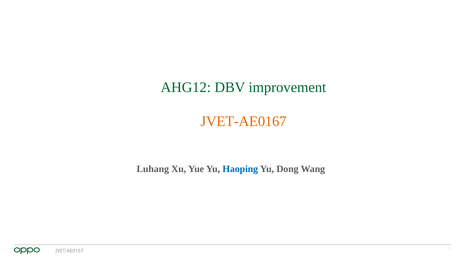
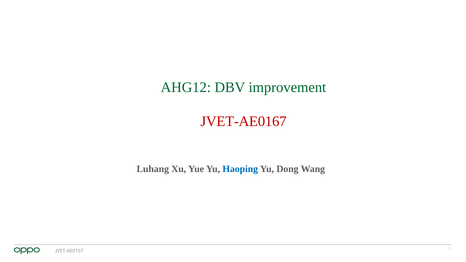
JVET-AE0167 at (244, 121) colour: orange -> red
